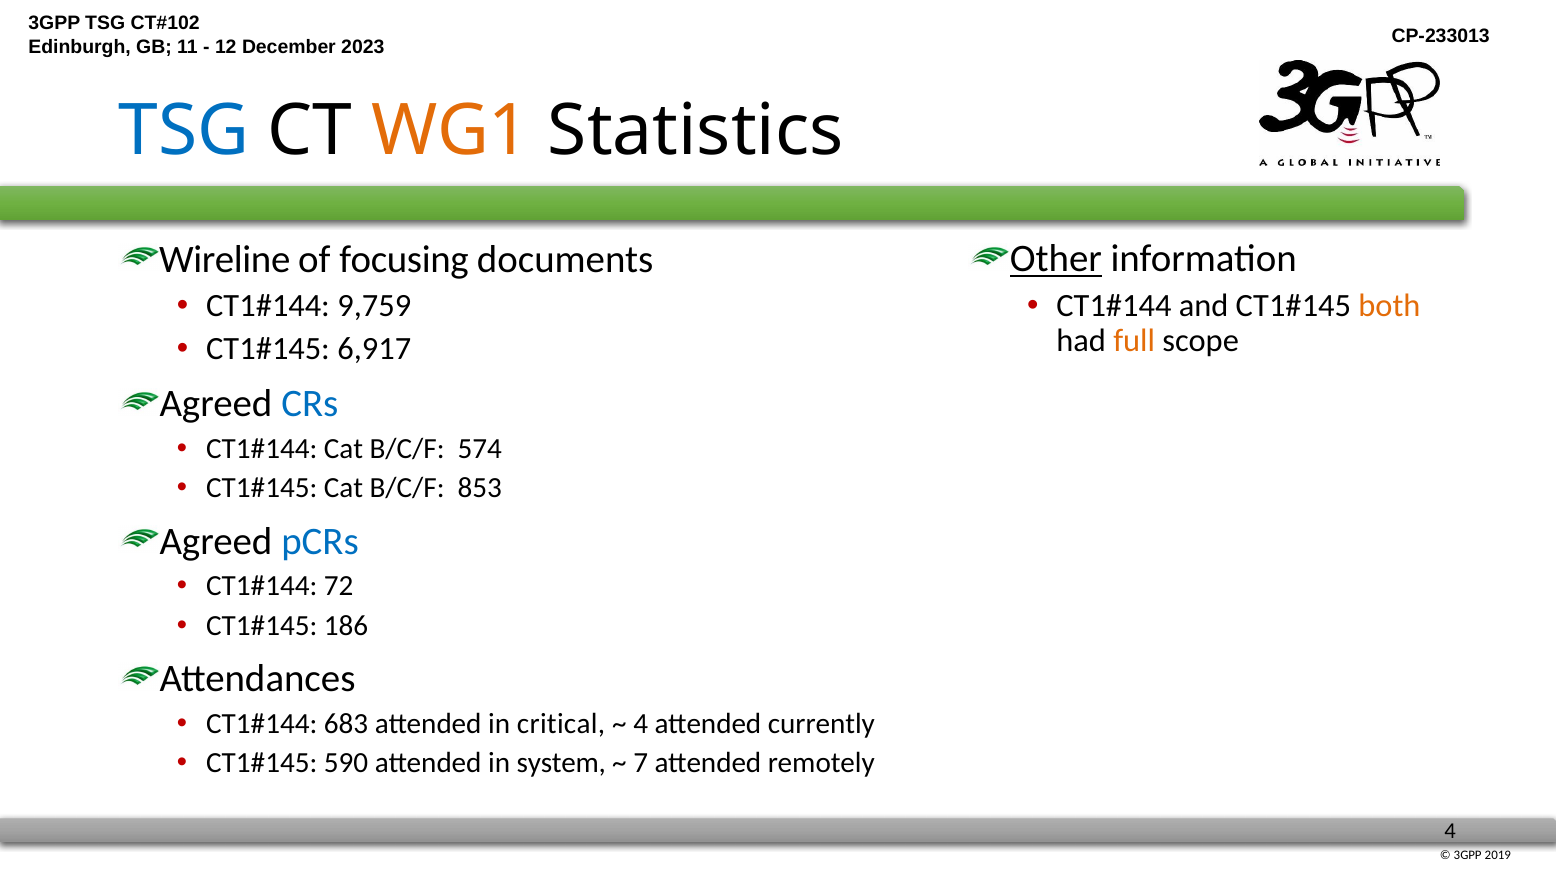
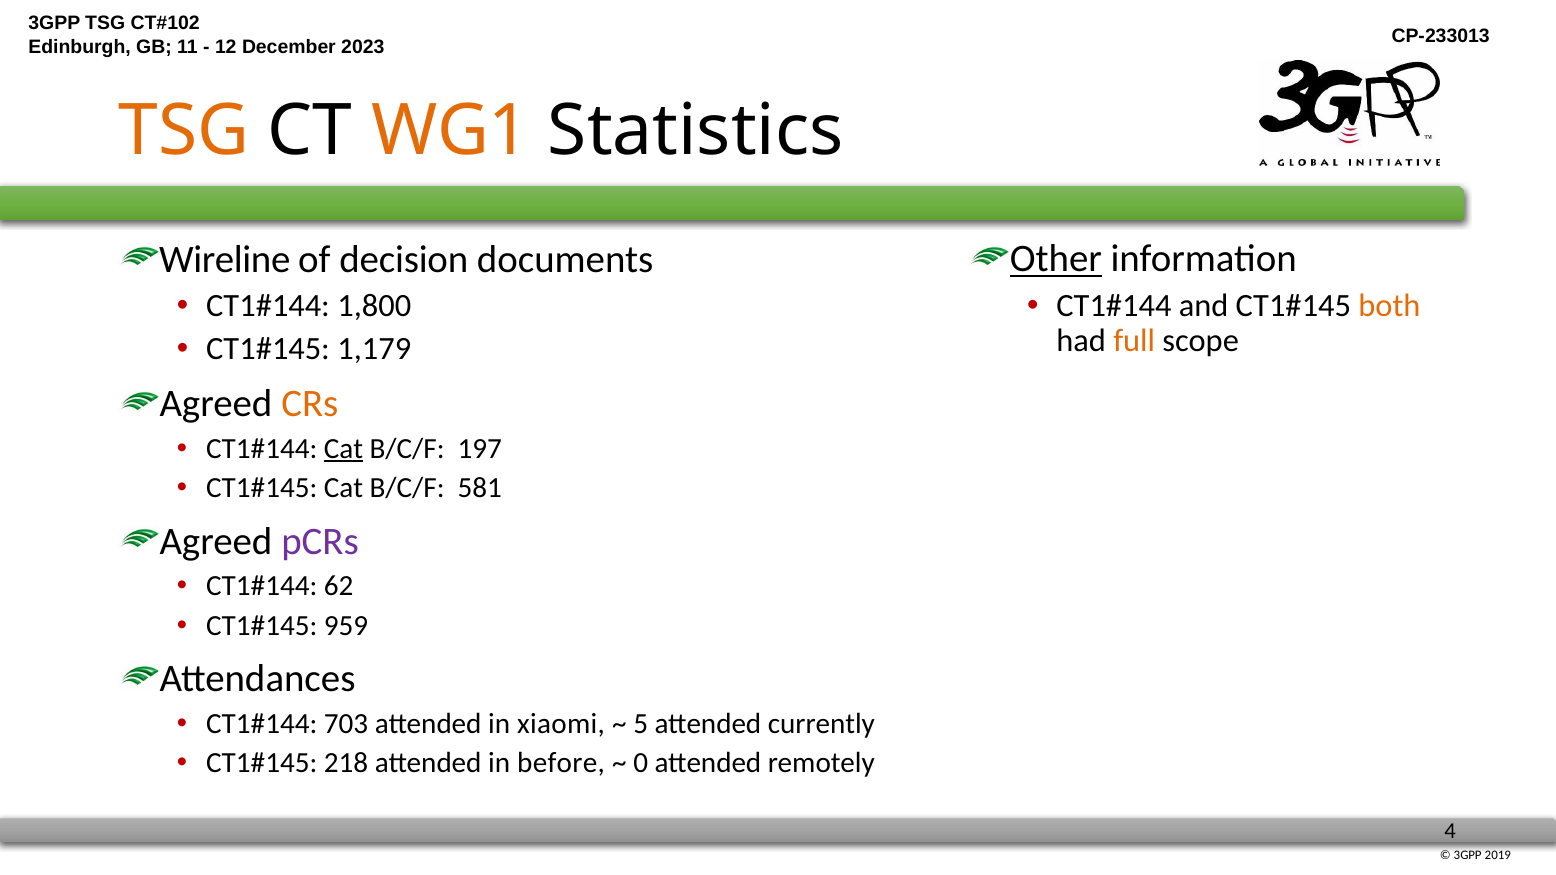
TSG at (184, 131) colour: blue -> orange
focusing: focusing -> decision
9,759: 9,759 -> 1,800
6,917: 6,917 -> 1,179
CRs colour: blue -> orange
Cat at (343, 449) underline: none -> present
574: 574 -> 197
853: 853 -> 581
pCRs colour: blue -> purple
72: 72 -> 62
186: 186 -> 959
683: 683 -> 703
critical: critical -> xiaomi
4 at (641, 724): 4 -> 5
590: 590 -> 218
system: system -> before
7: 7 -> 0
